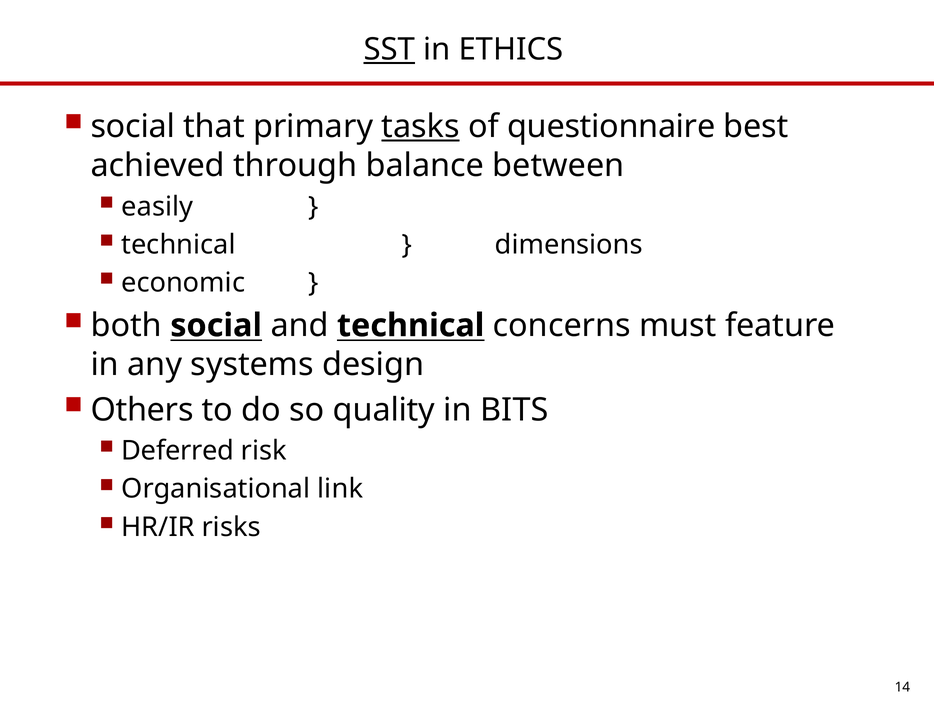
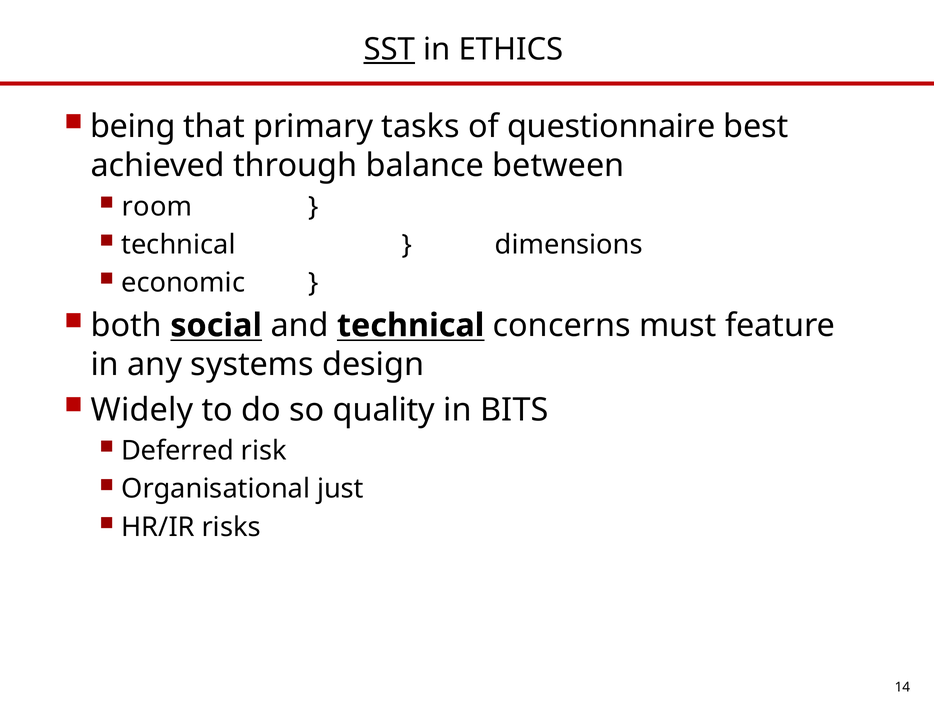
social at (133, 127): social -> being
tasks underline: present -> none
easily: easily -> room
Others: Others -> Widely
link: link -> just
